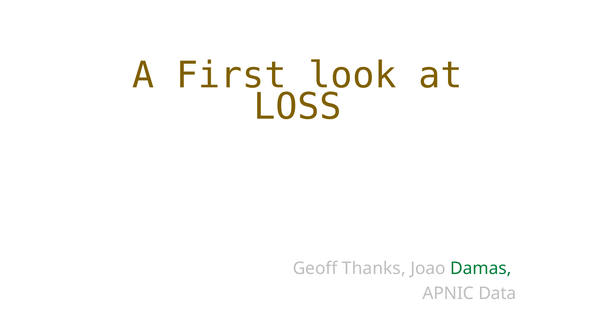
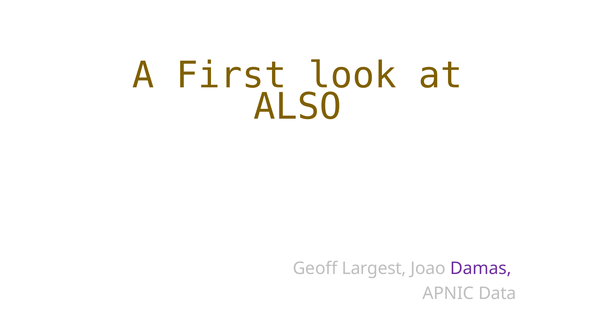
LOSS: LOSS -> ALSO
Thanks: Thanks -> Largest
Damas colour: green -> purple
